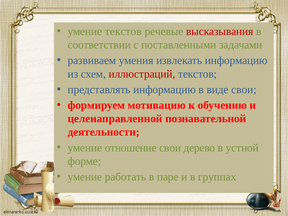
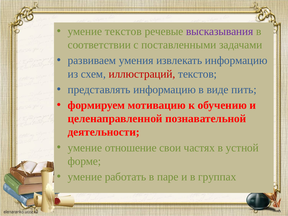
высказывания colour: red -> purple
виде свои: свои -> пить
дерево: дерево -> частях
